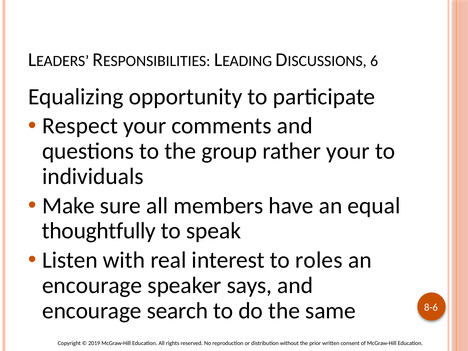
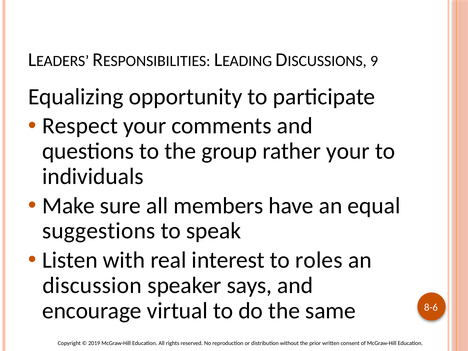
6: 6 -> 9
thoughtfully: thoughtfully -> suggestions
encourage at (92, 285): encourage -> discussion
search: search -> virtual
